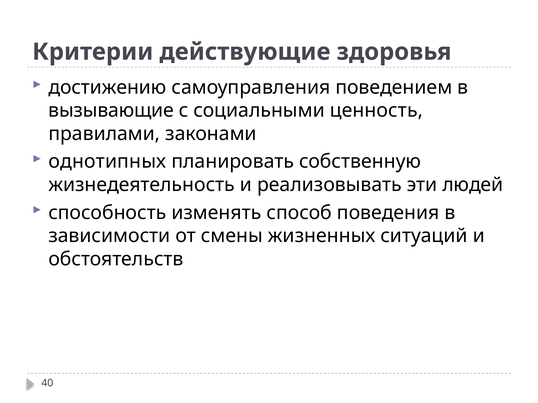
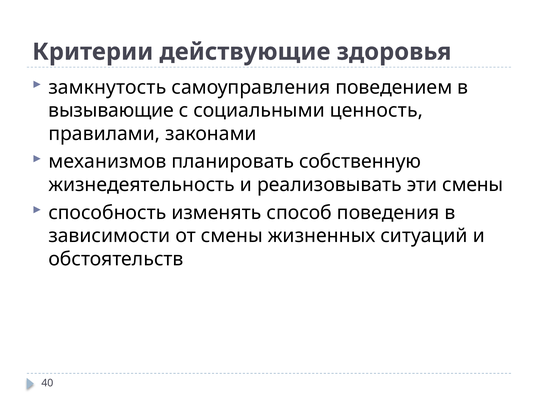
достижению: достижению -> замкнутость
однотипных: однотипных -> механизмов
эти людей: людей -> смены
